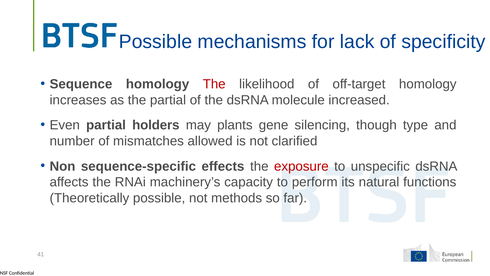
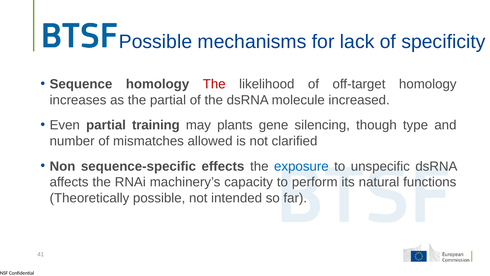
holders: holders -> training
exposure colour: red -> blue
methods: methods -> intended
